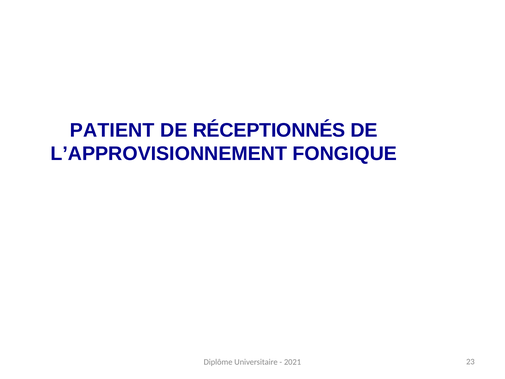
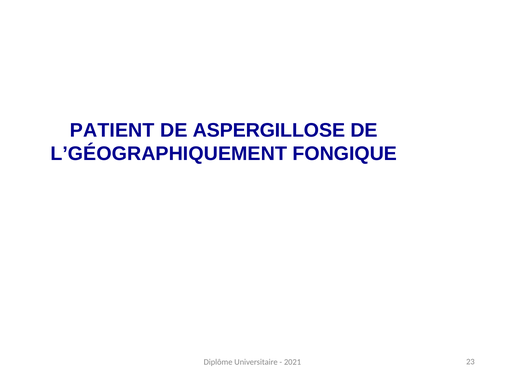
RÉCEPTIONNÉS: RÉCEPTIONNÉS -> ASPERGILLOSE
L’APPROVISIONNEMENT: L’APPROVISIONNEMENT -> L’GÉOGRAPHIQUEMENT
